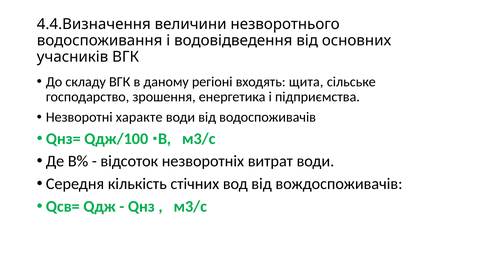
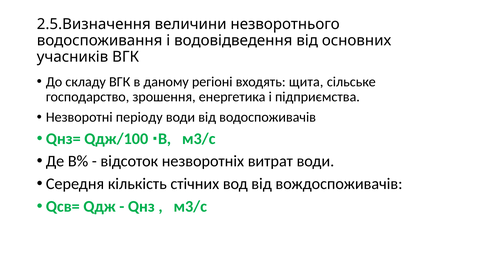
4.4.Визначення: 4.4.Визначення -> 2.5.Визначення
характе: характе -> періоду
